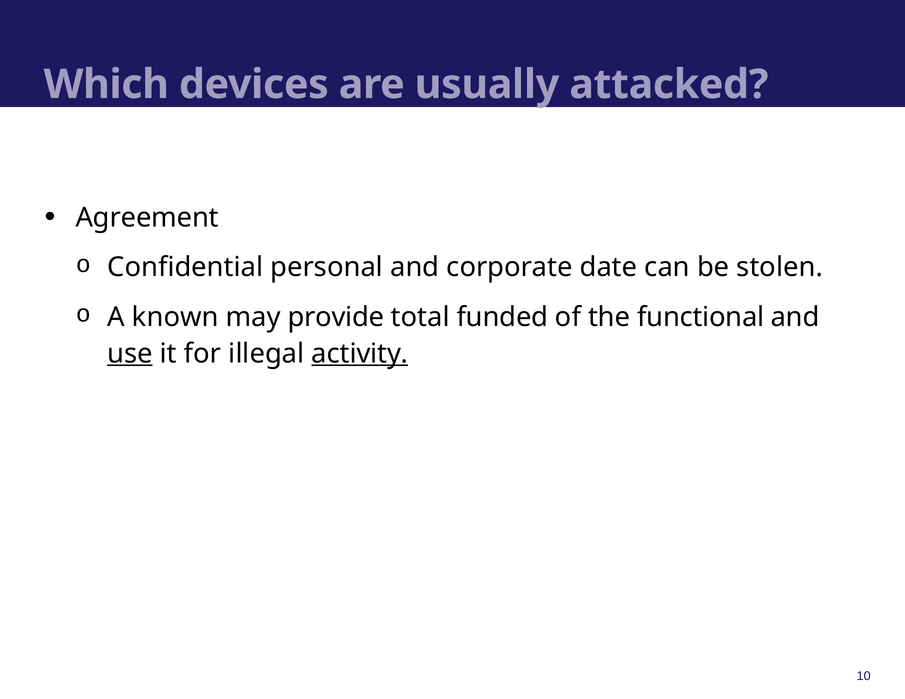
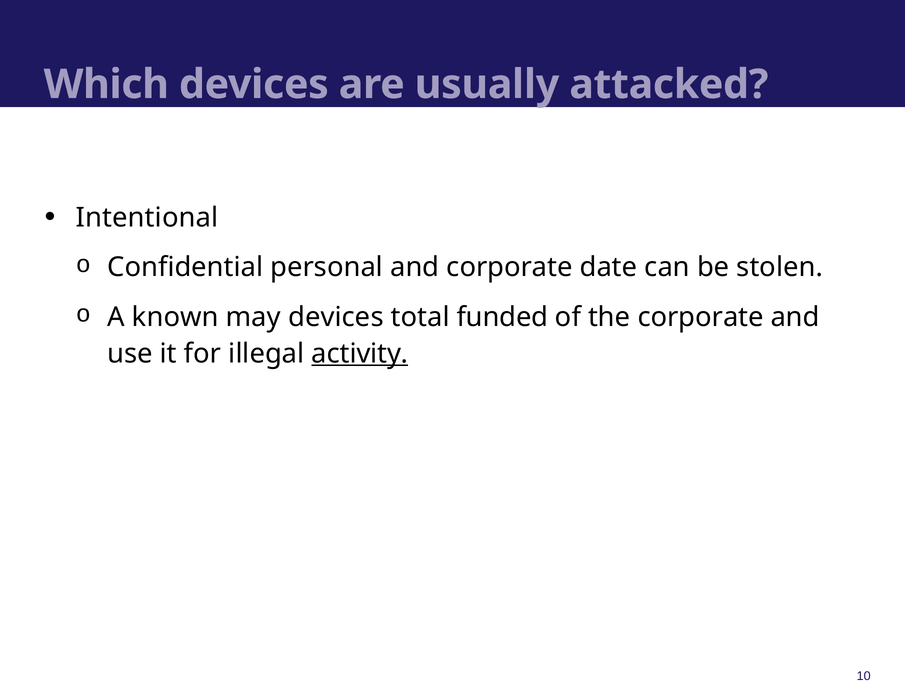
Agreement: Agreement -> Intentional
may provide: provide -> devices
the functional: functional -> corporate
use underline: present -> none
